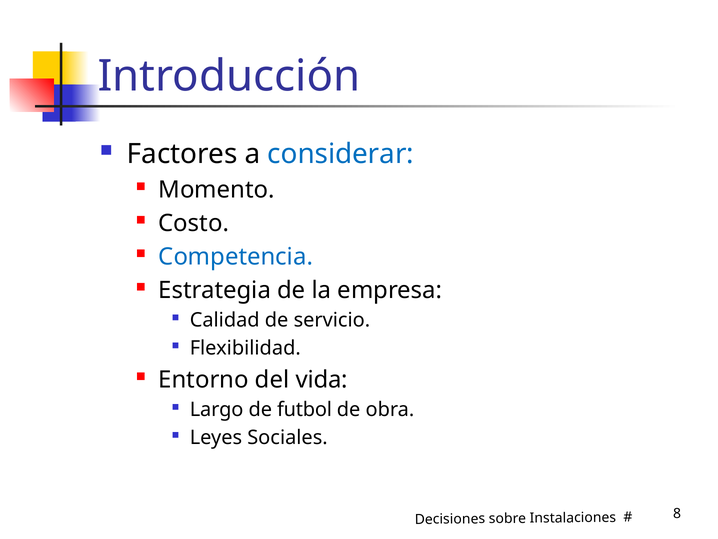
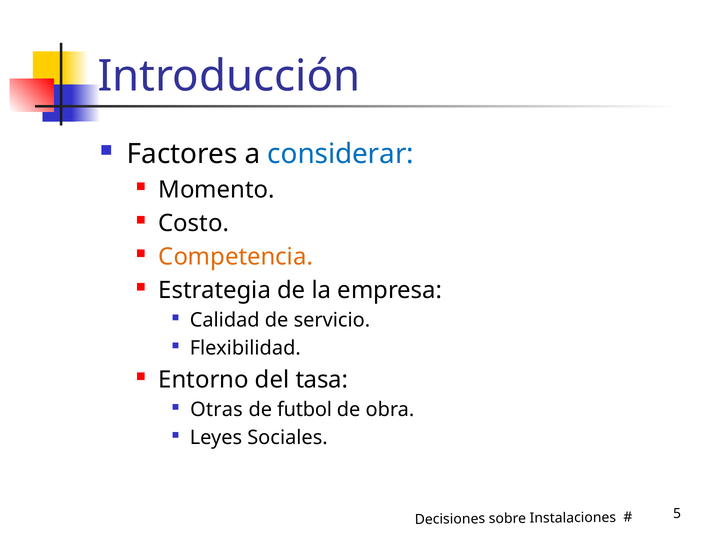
Competencia colour: blue -> orange
vida: vida -> tasa
Largo: Largo -> Otras
8: 8 -> 5
